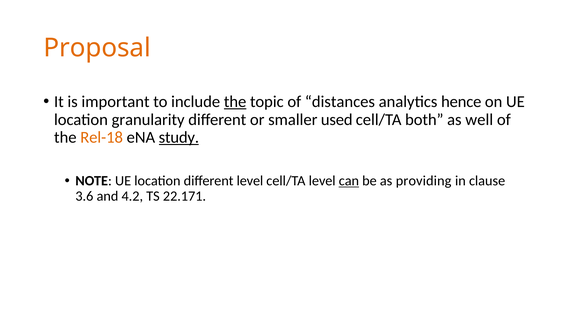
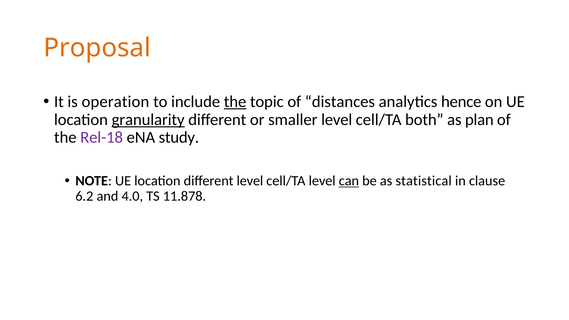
important: important -> operation
granularity underline: none -> present
smaller used: used -> level
well: well -> plan
Rel-18 colour: orange -> purple
study underline: present -> none
providing: providing -> statistical
3.6: 3.6 -> 6.2
4.2: 4.2 -> 4.0
22.171: 22.171 -> 11.878
